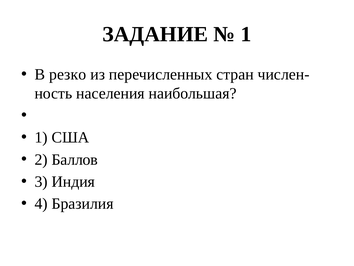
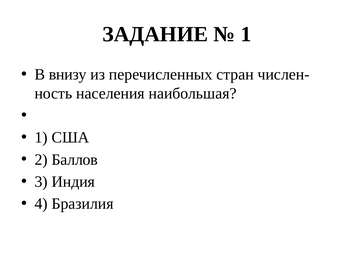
резко: резко -> внизу
